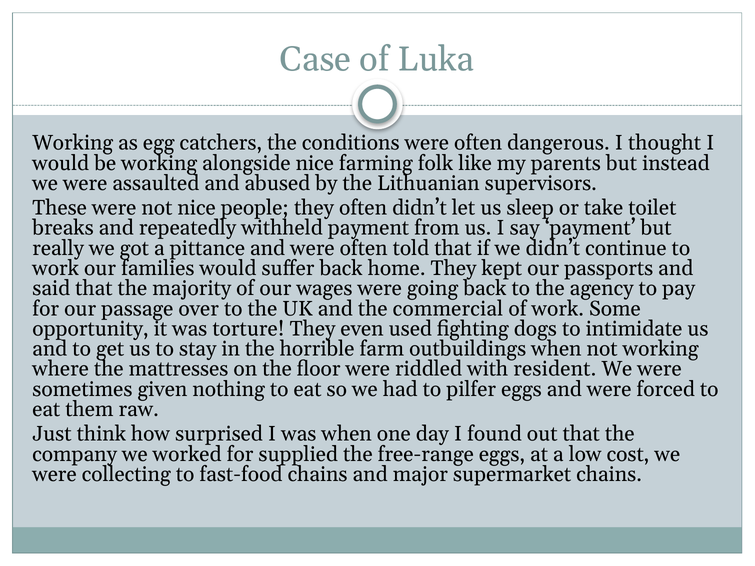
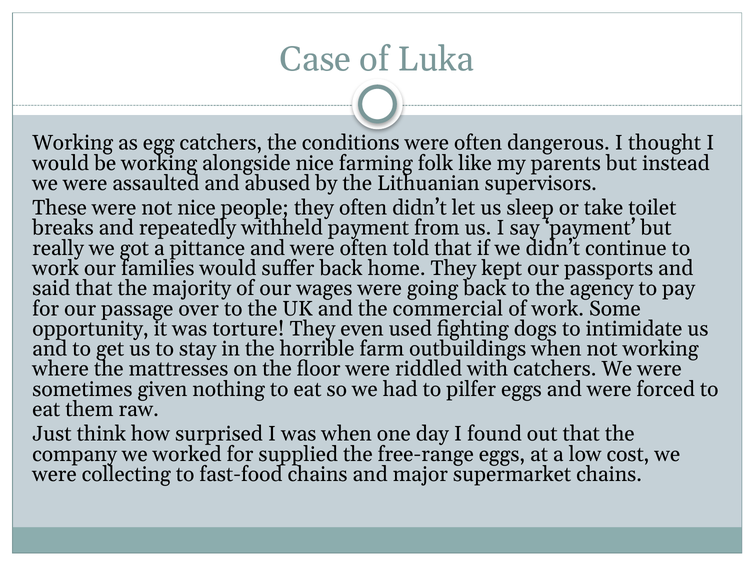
with resident: resident -> catchers
